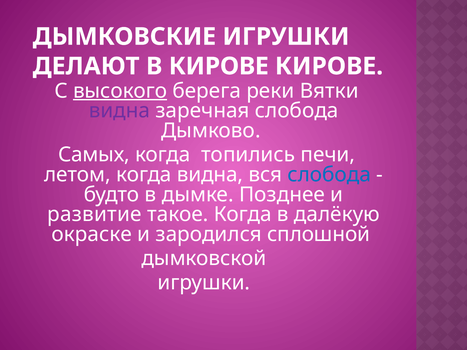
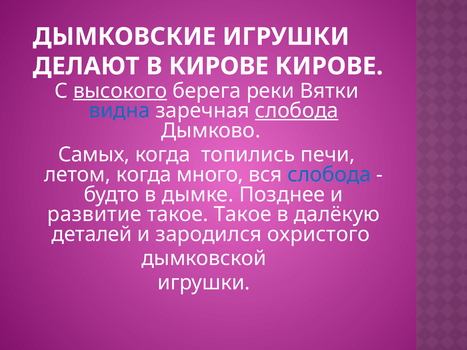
видна at (119, 111) colour: purple -> blue
слобода at (297, 111) underline: none -> present
когда видна: видна -> много
такое Когда: Когда -> Такое
окраске: окраске -> деталей
сплошной: сплошной -> охристого
